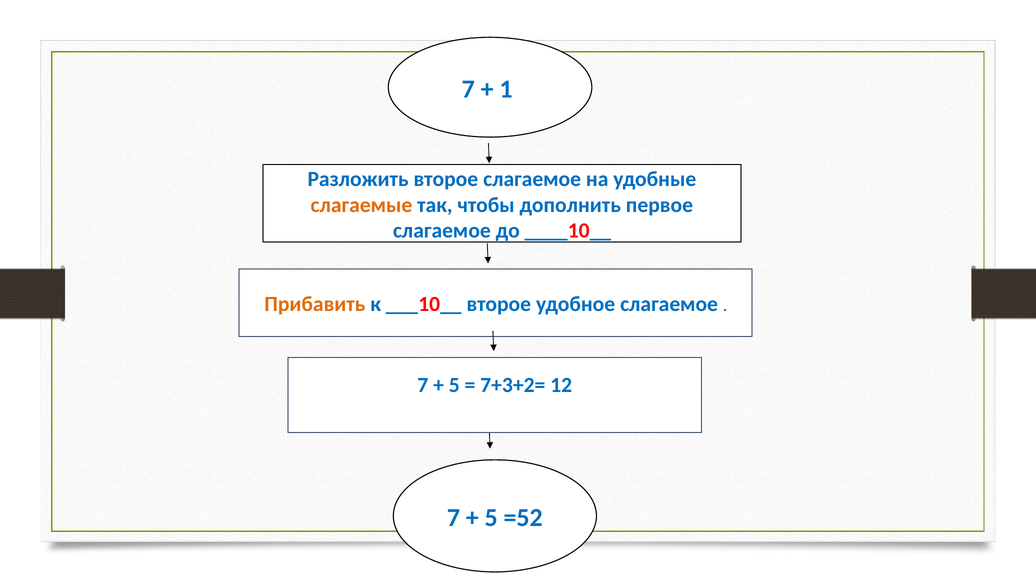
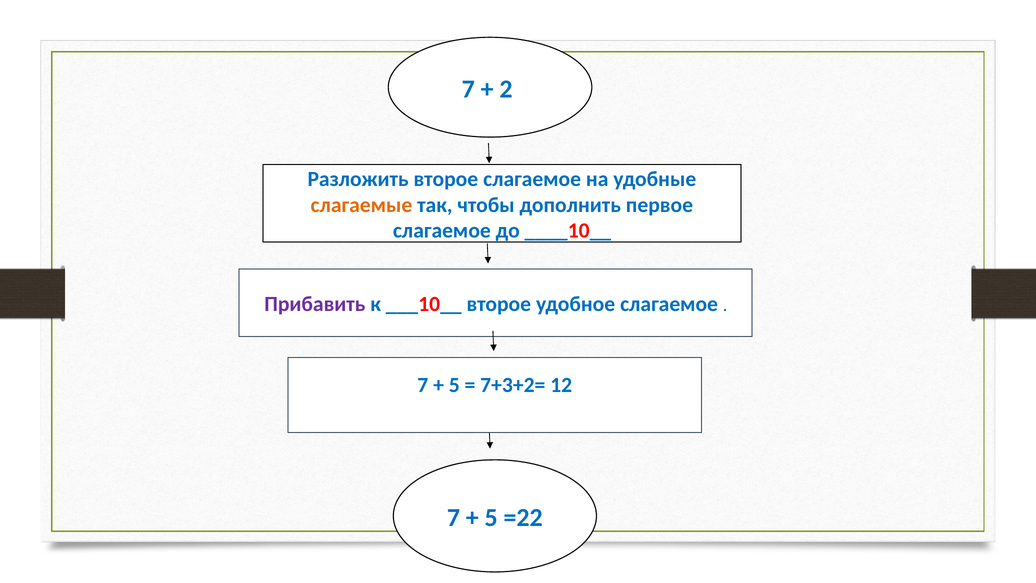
1: 1 -> 2
Прибавить colour: orange -> purple
=52: =52 -> =22
